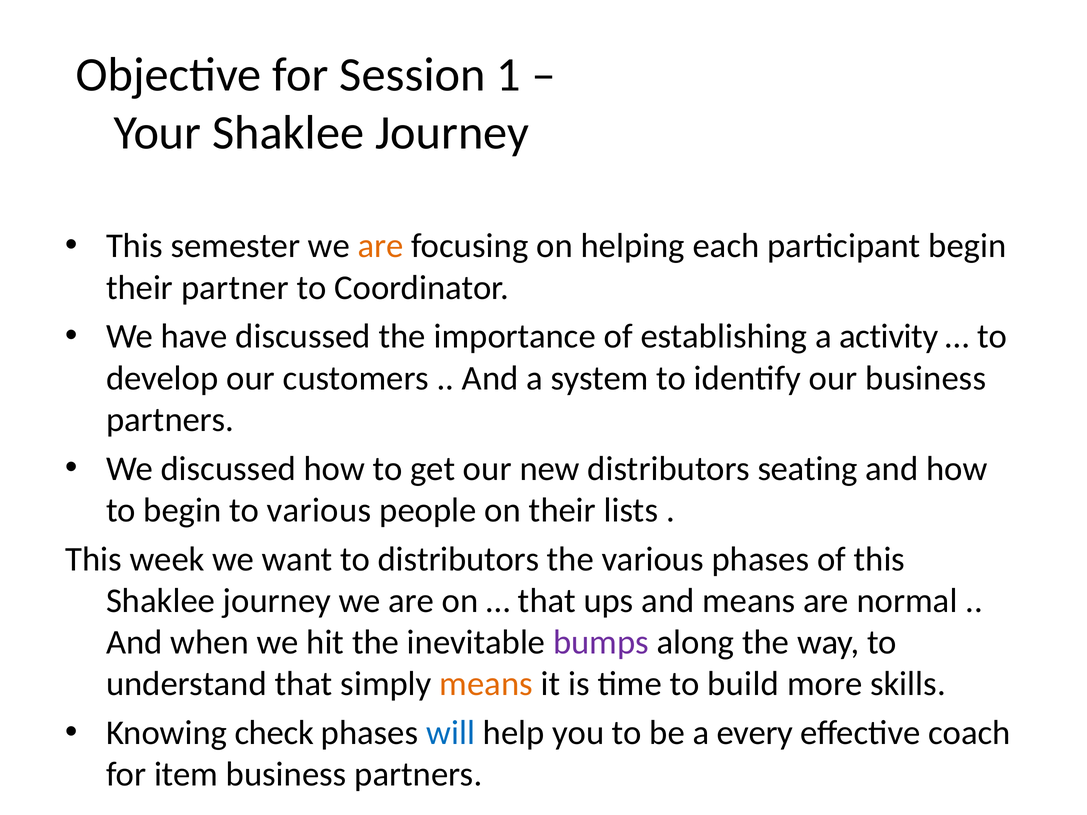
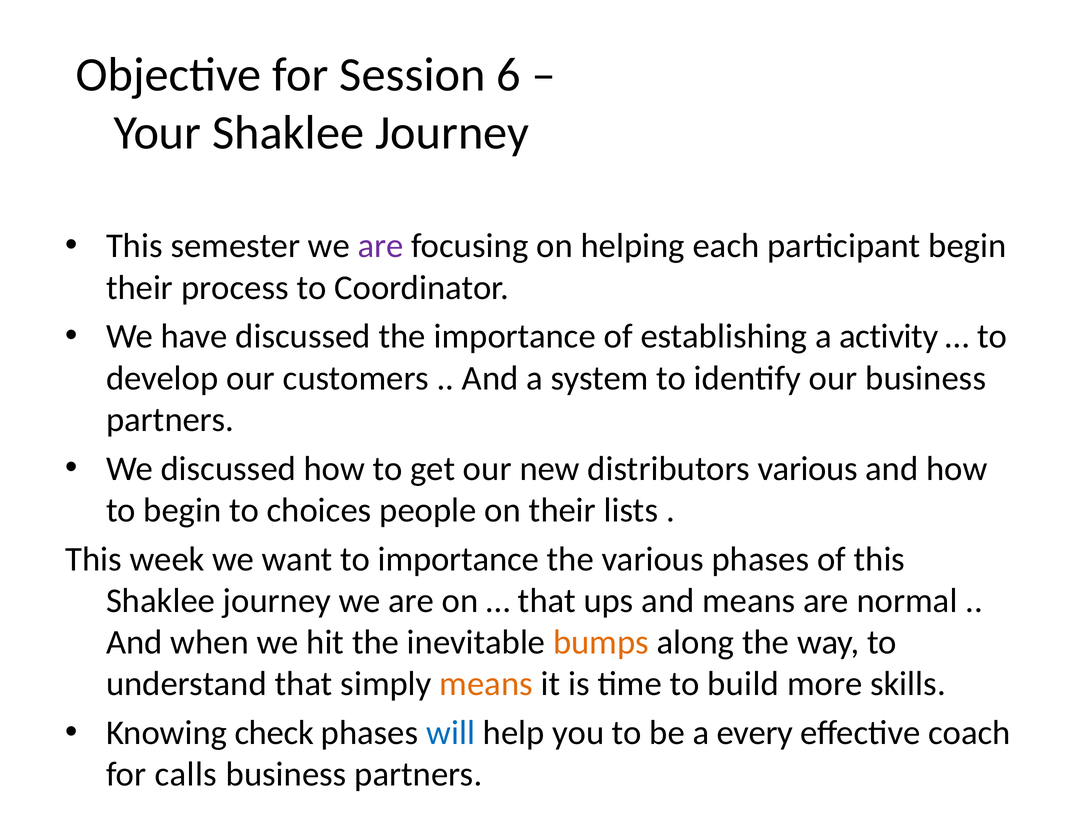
1: 1 -> 6
are at (381, 246) colour: orange -> purple
partner: partner -> process
distributors seating: seating -> various
to various: various -> choices
to distributors: distributors -> importance
bumps colour: purple -> orange
item: item -> calls
